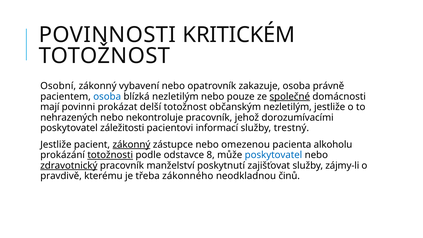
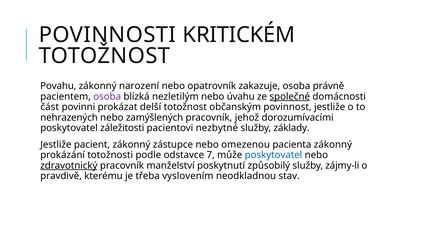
Osobní: Osobní -> Povahu
vybavení: vybavení -> narození
osoba at (107, 97) colour: blue -> purple
pouze: pouze -> úvahu
mají: mají -> část
občanským nezletilým: nezletilým -> povinnost
nekontroluje: nekontroluje -> zamýšlených
informací: informací -> nezbytné
trestný: trestný -> základy
zákonný at (131, 145) underline: present -> none
pacienta alkoholu: alkoholu -> zákonný
totožnosti underline: present -> none
8: 8 -> 7
zajišťovat: zajišťovat -> způsobilý
zákonného: zákonného -> vyslovením
činů: činů -> stav
